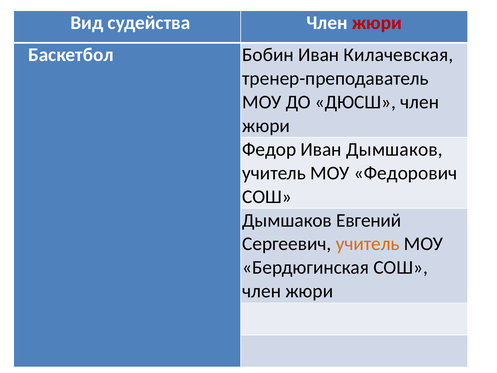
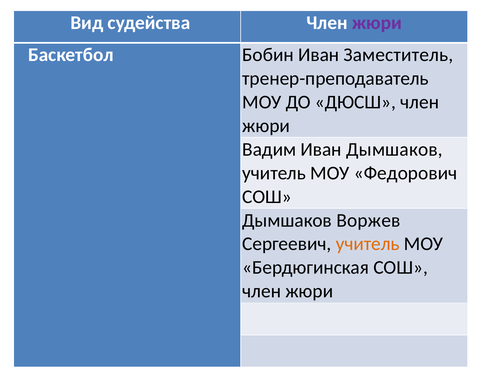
жюри at (377, 23) colour: red -> purple
Килачевская: Килачевская -> Заместитель
Федор: Федор -> Вадим
Евгений: Евгений -> Воржев
